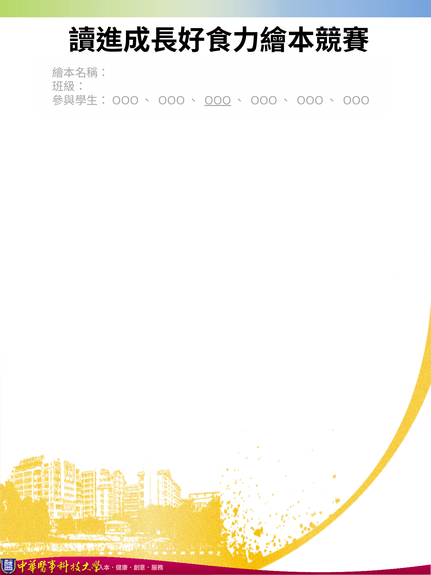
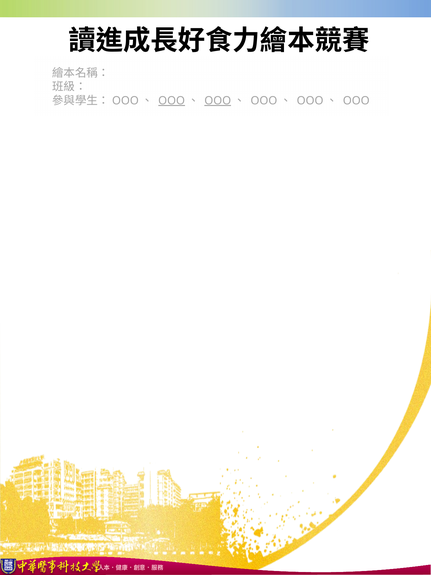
OOO at (172, 101) underline: none -> present
